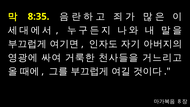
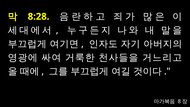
8:35: 8:35 -> 8:28
